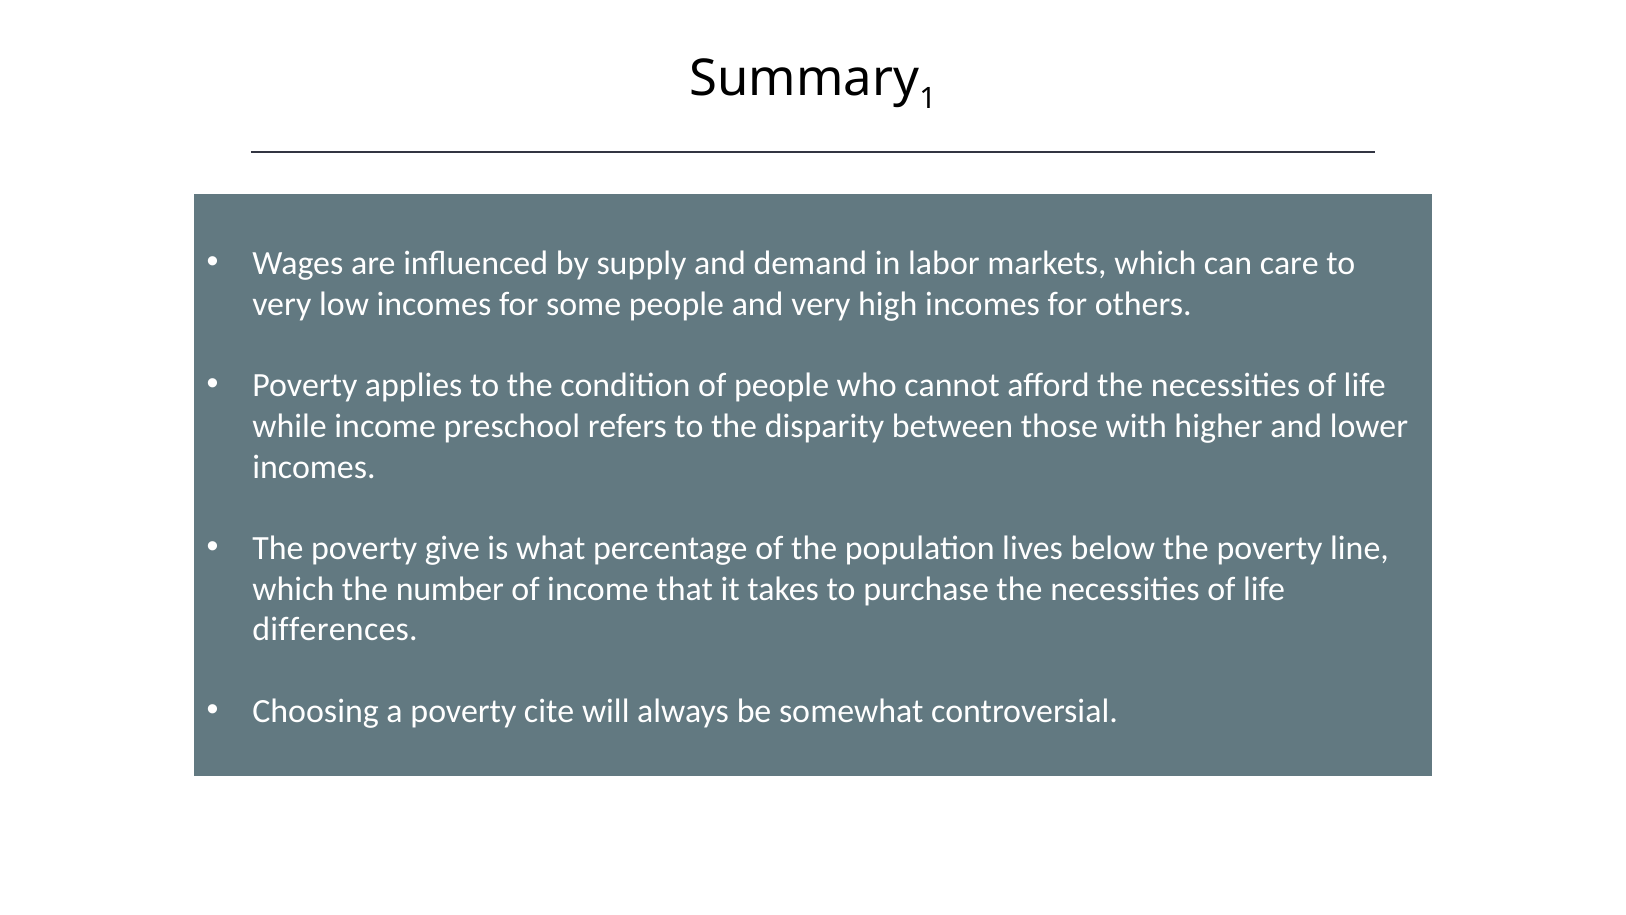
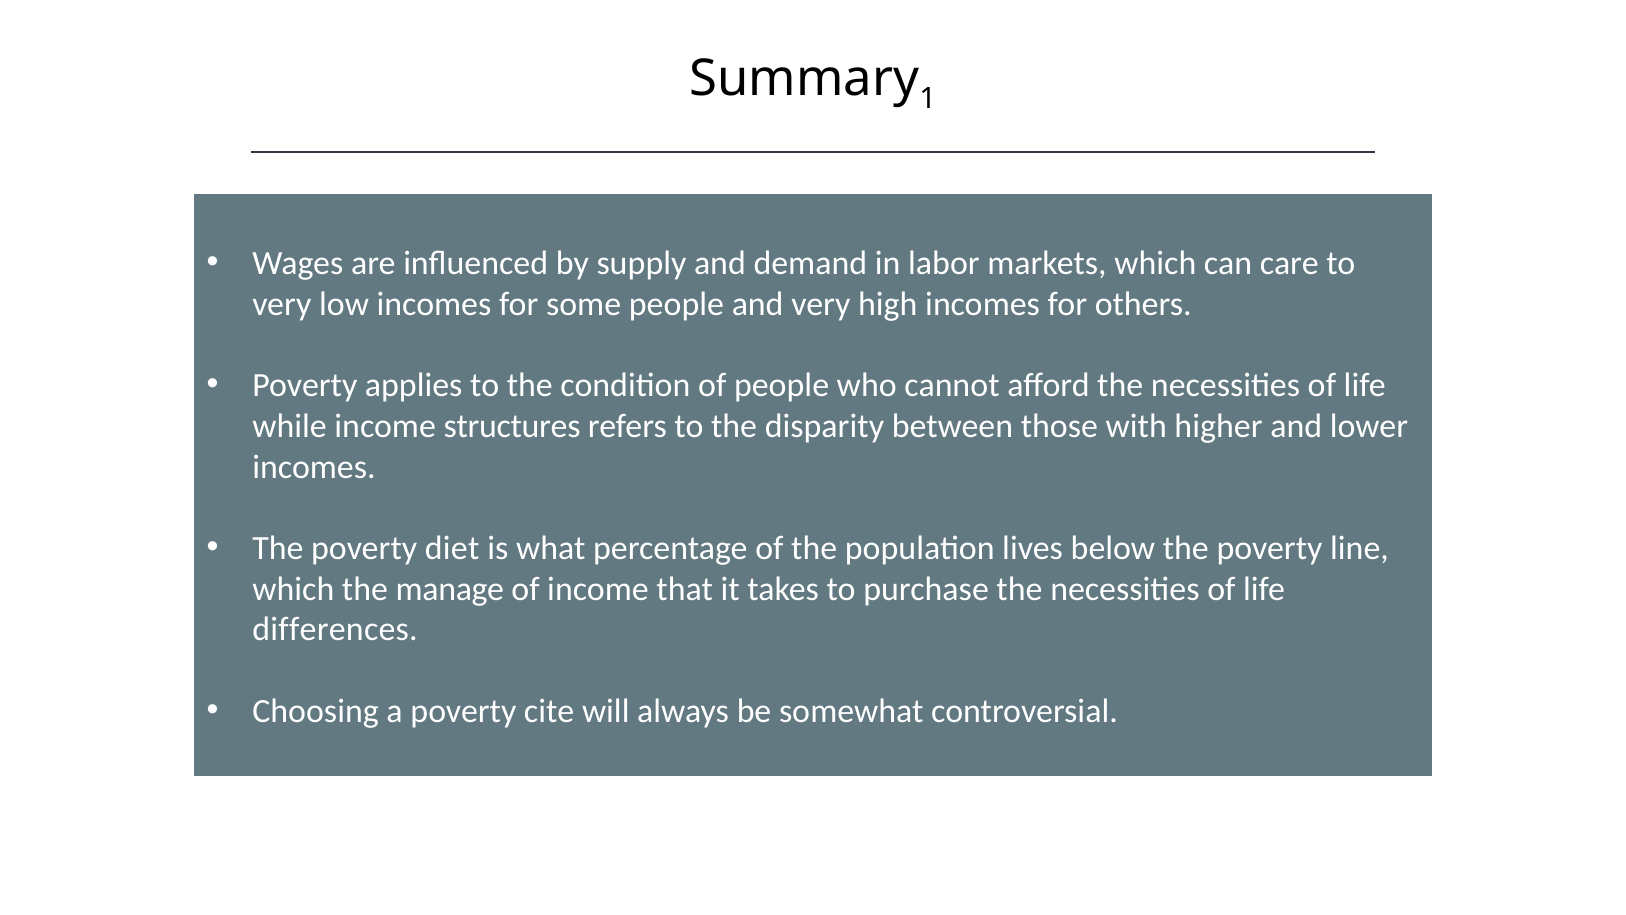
preschool: preschool -> structures
give: give -> diet
number: number -> manage
